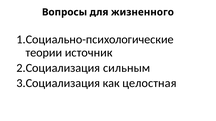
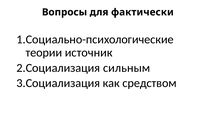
жизненного: жизненного -> фактически
целостная: целостная -> средством
